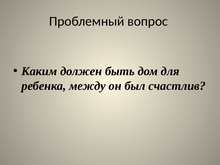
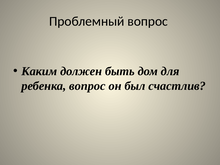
ребенка между: между -> вопрос
